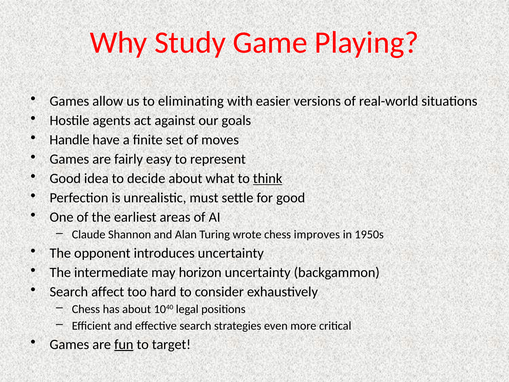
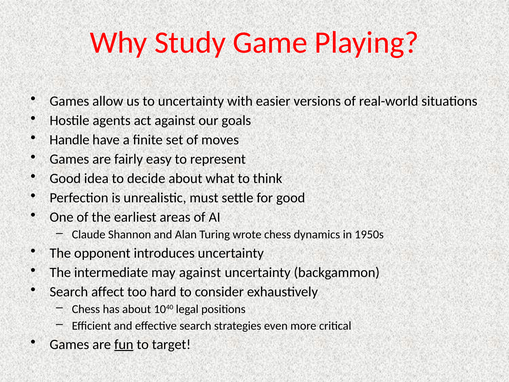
to eliminating: eliminating -> uncertainty
think underline: present -> none
improves: improves -> dynamics
may horizon: horizon -> against
